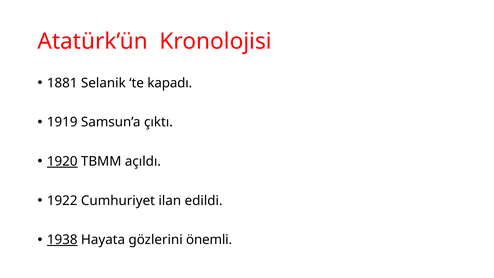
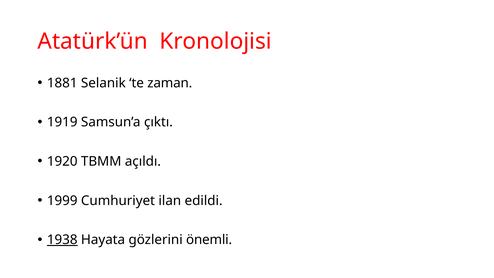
kapadı: kapadı -> zaman
1920 underline: present -> none
1922: 1922 -> 1999
